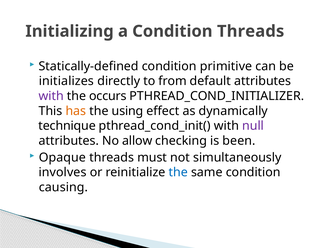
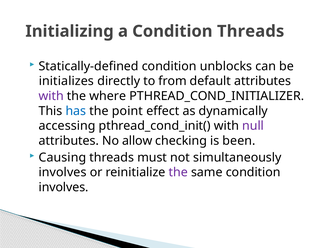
primitive: primitive -> unblocks
occurs: occurs -> where
has colour: orange -> blue
using: using -> point
technique: technique -> accessing
Opaque: Opaque -> Causing
the at (178, 172) colour: blue -> purple
causing at (63, 187): causing -> involves
